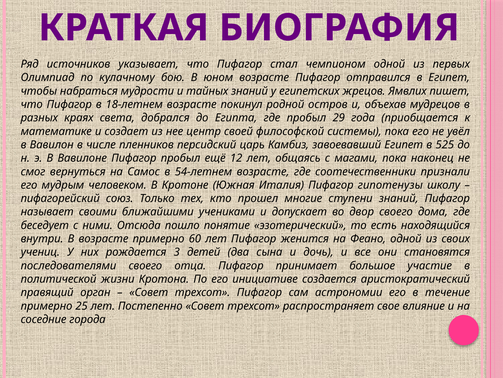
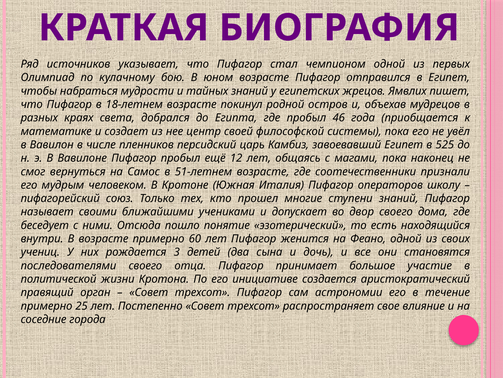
29: 29 -> 46
54-летнем: 54-летнем -> 51-летнем
гипотенузы: гипотенузы -> операторов
